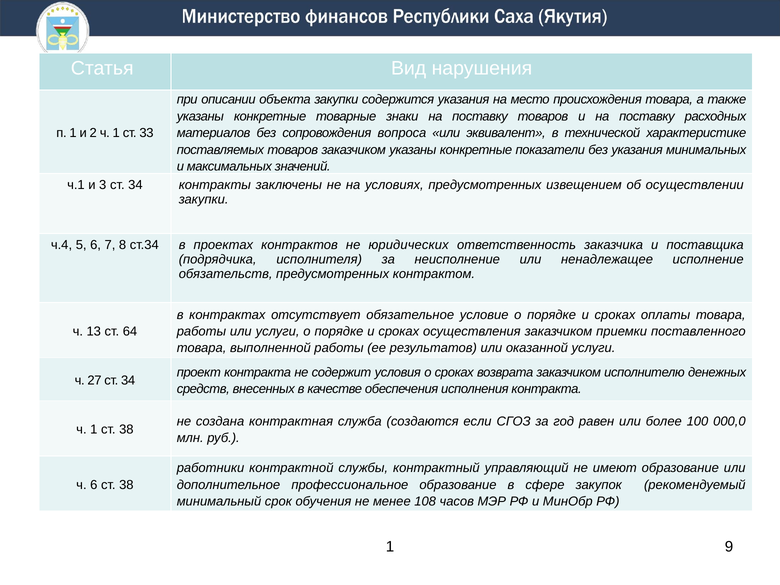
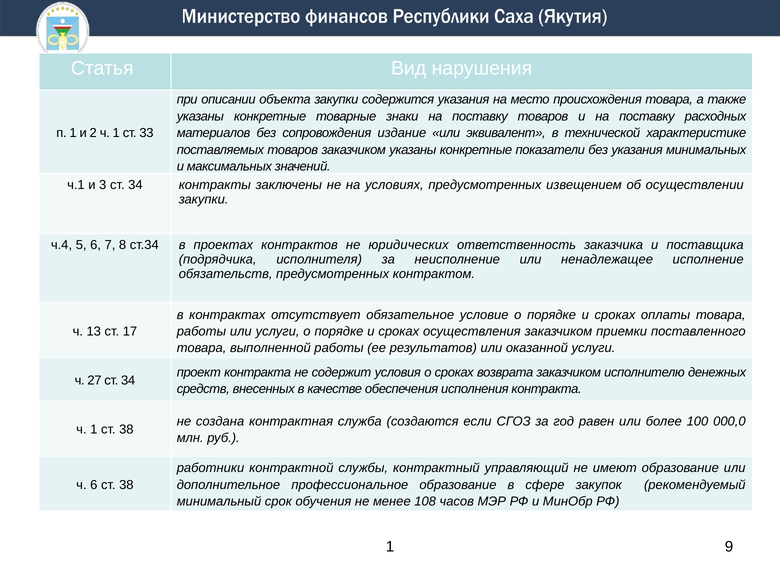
вопроса: вопроса -> издание
64: 64 -> 17
